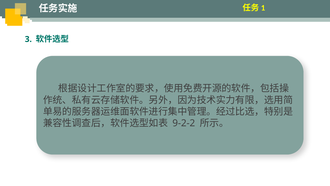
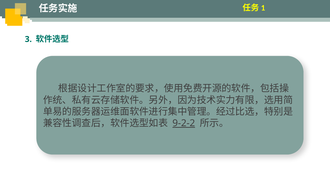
9-2-2 underline: none -> present
